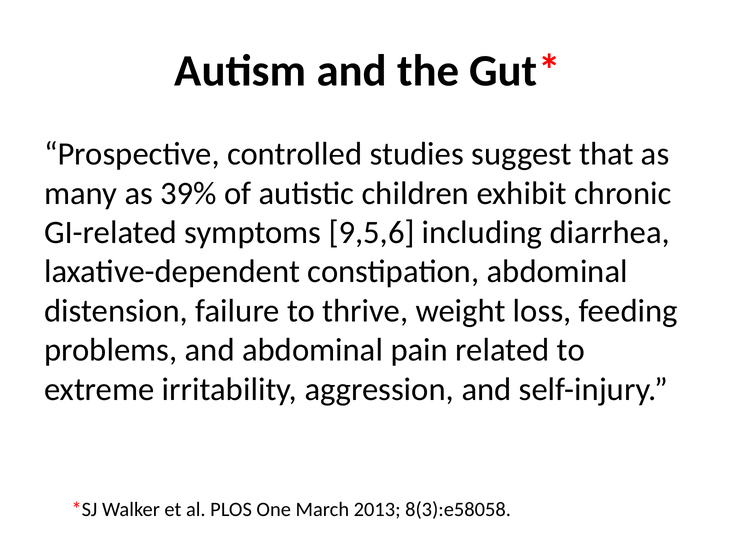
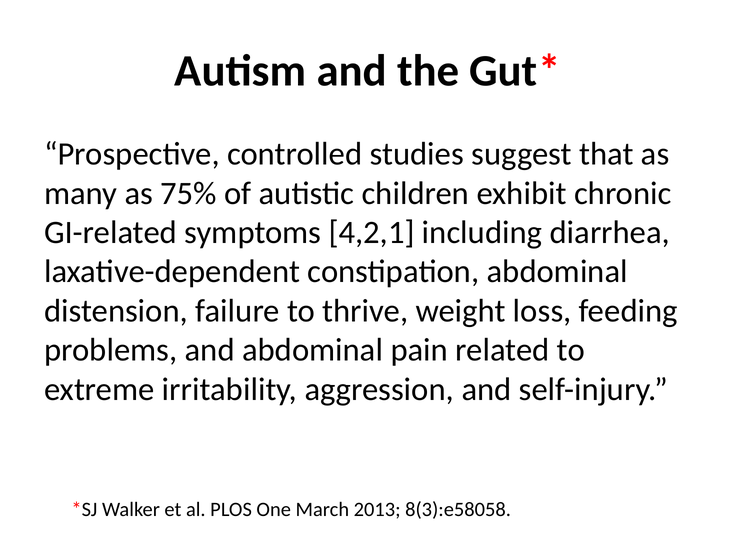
39%: 39% -> 75%
9,5,6: 9,5,6 -> 4,2,1
